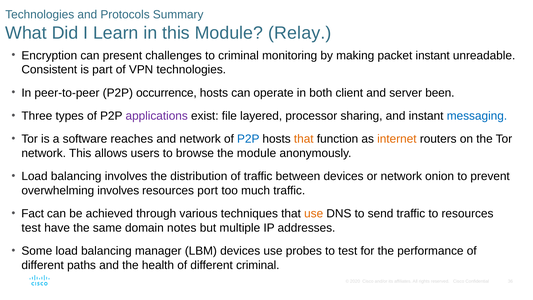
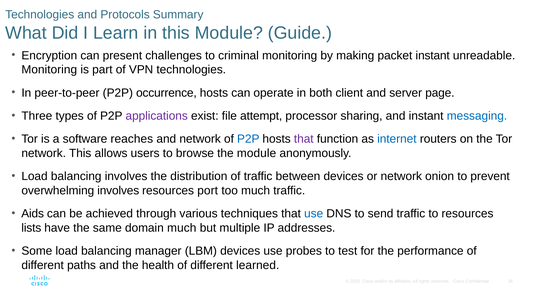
Relay: Relay -> Guide
Consistent at (49, 70): Consistent -> Monitoring
been: been -> page
layered: layered -> attempt
that at (304, 139) colour: orange -> purple
internet colour: orange -> blue
Fact: Fact -> Aids
use at (314, 214) colour: orange -> blue
test at (31, 228): test -> lists
domain notes: notes -> much
different criminal: criminal -> learned
